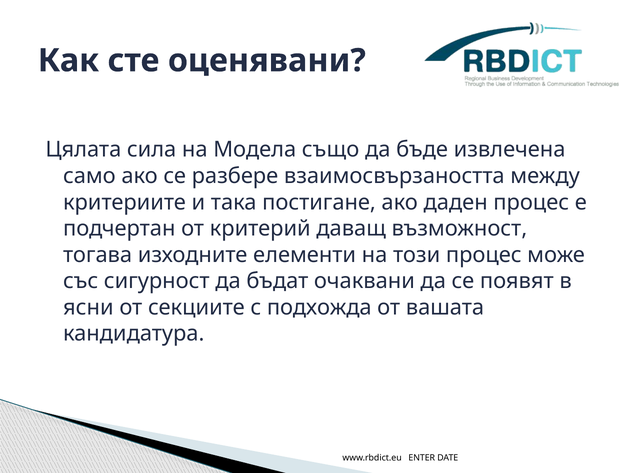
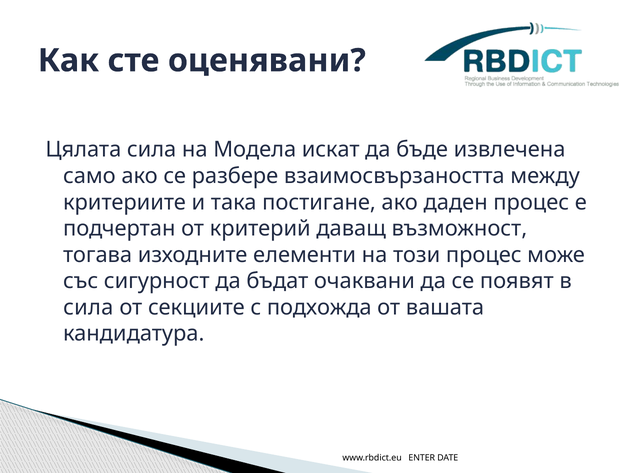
също: също -> искат
ясни at (88, 308): ясни -> сила
